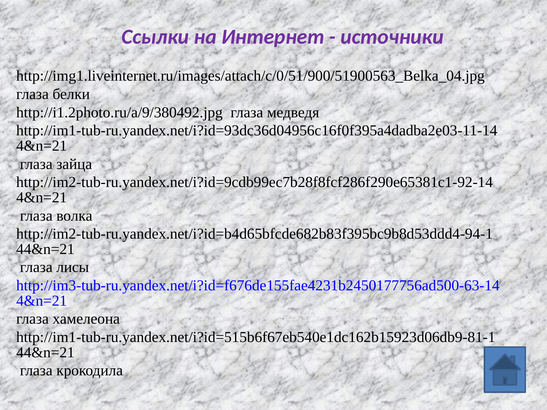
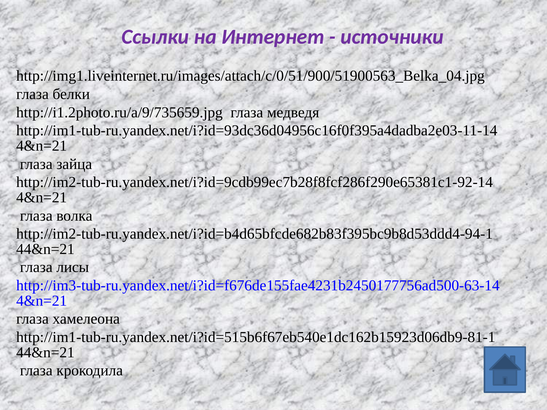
http://i1.2photo.ru/a/9/380492.jpg: http://i1.2photo.ru/a/9/380492.jpg -> http://i1.2photo.ru/a/9/735659.jpg
